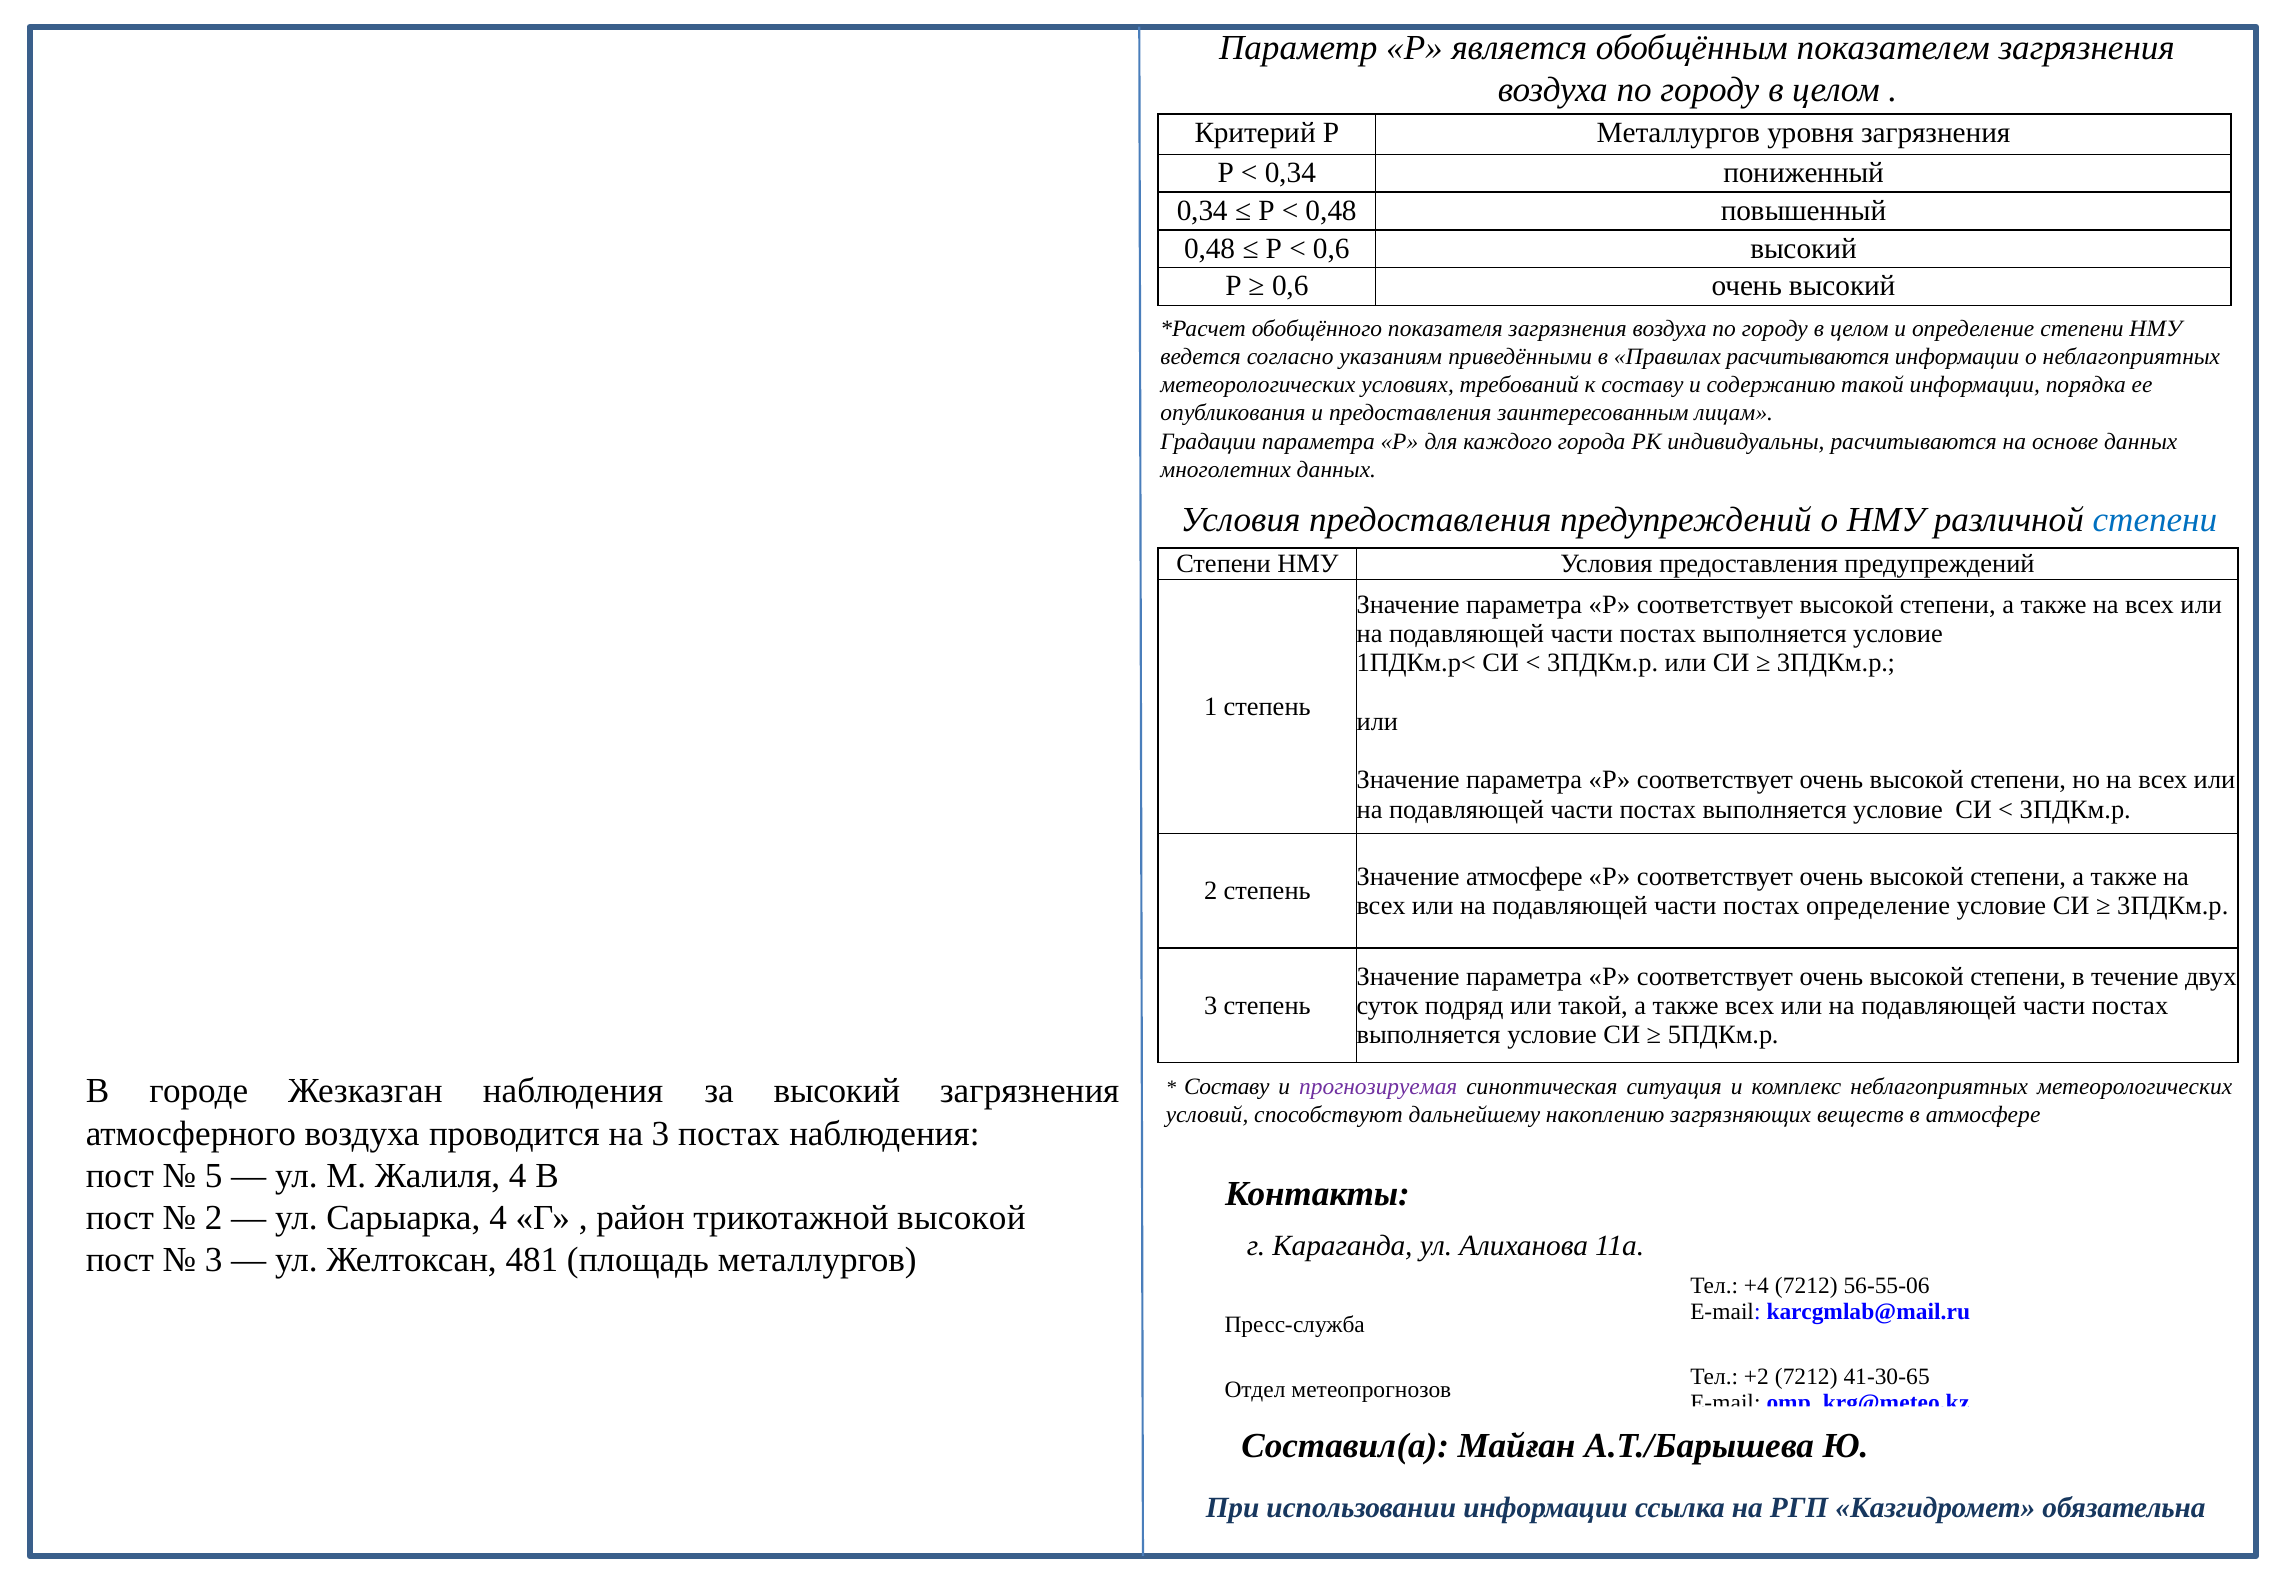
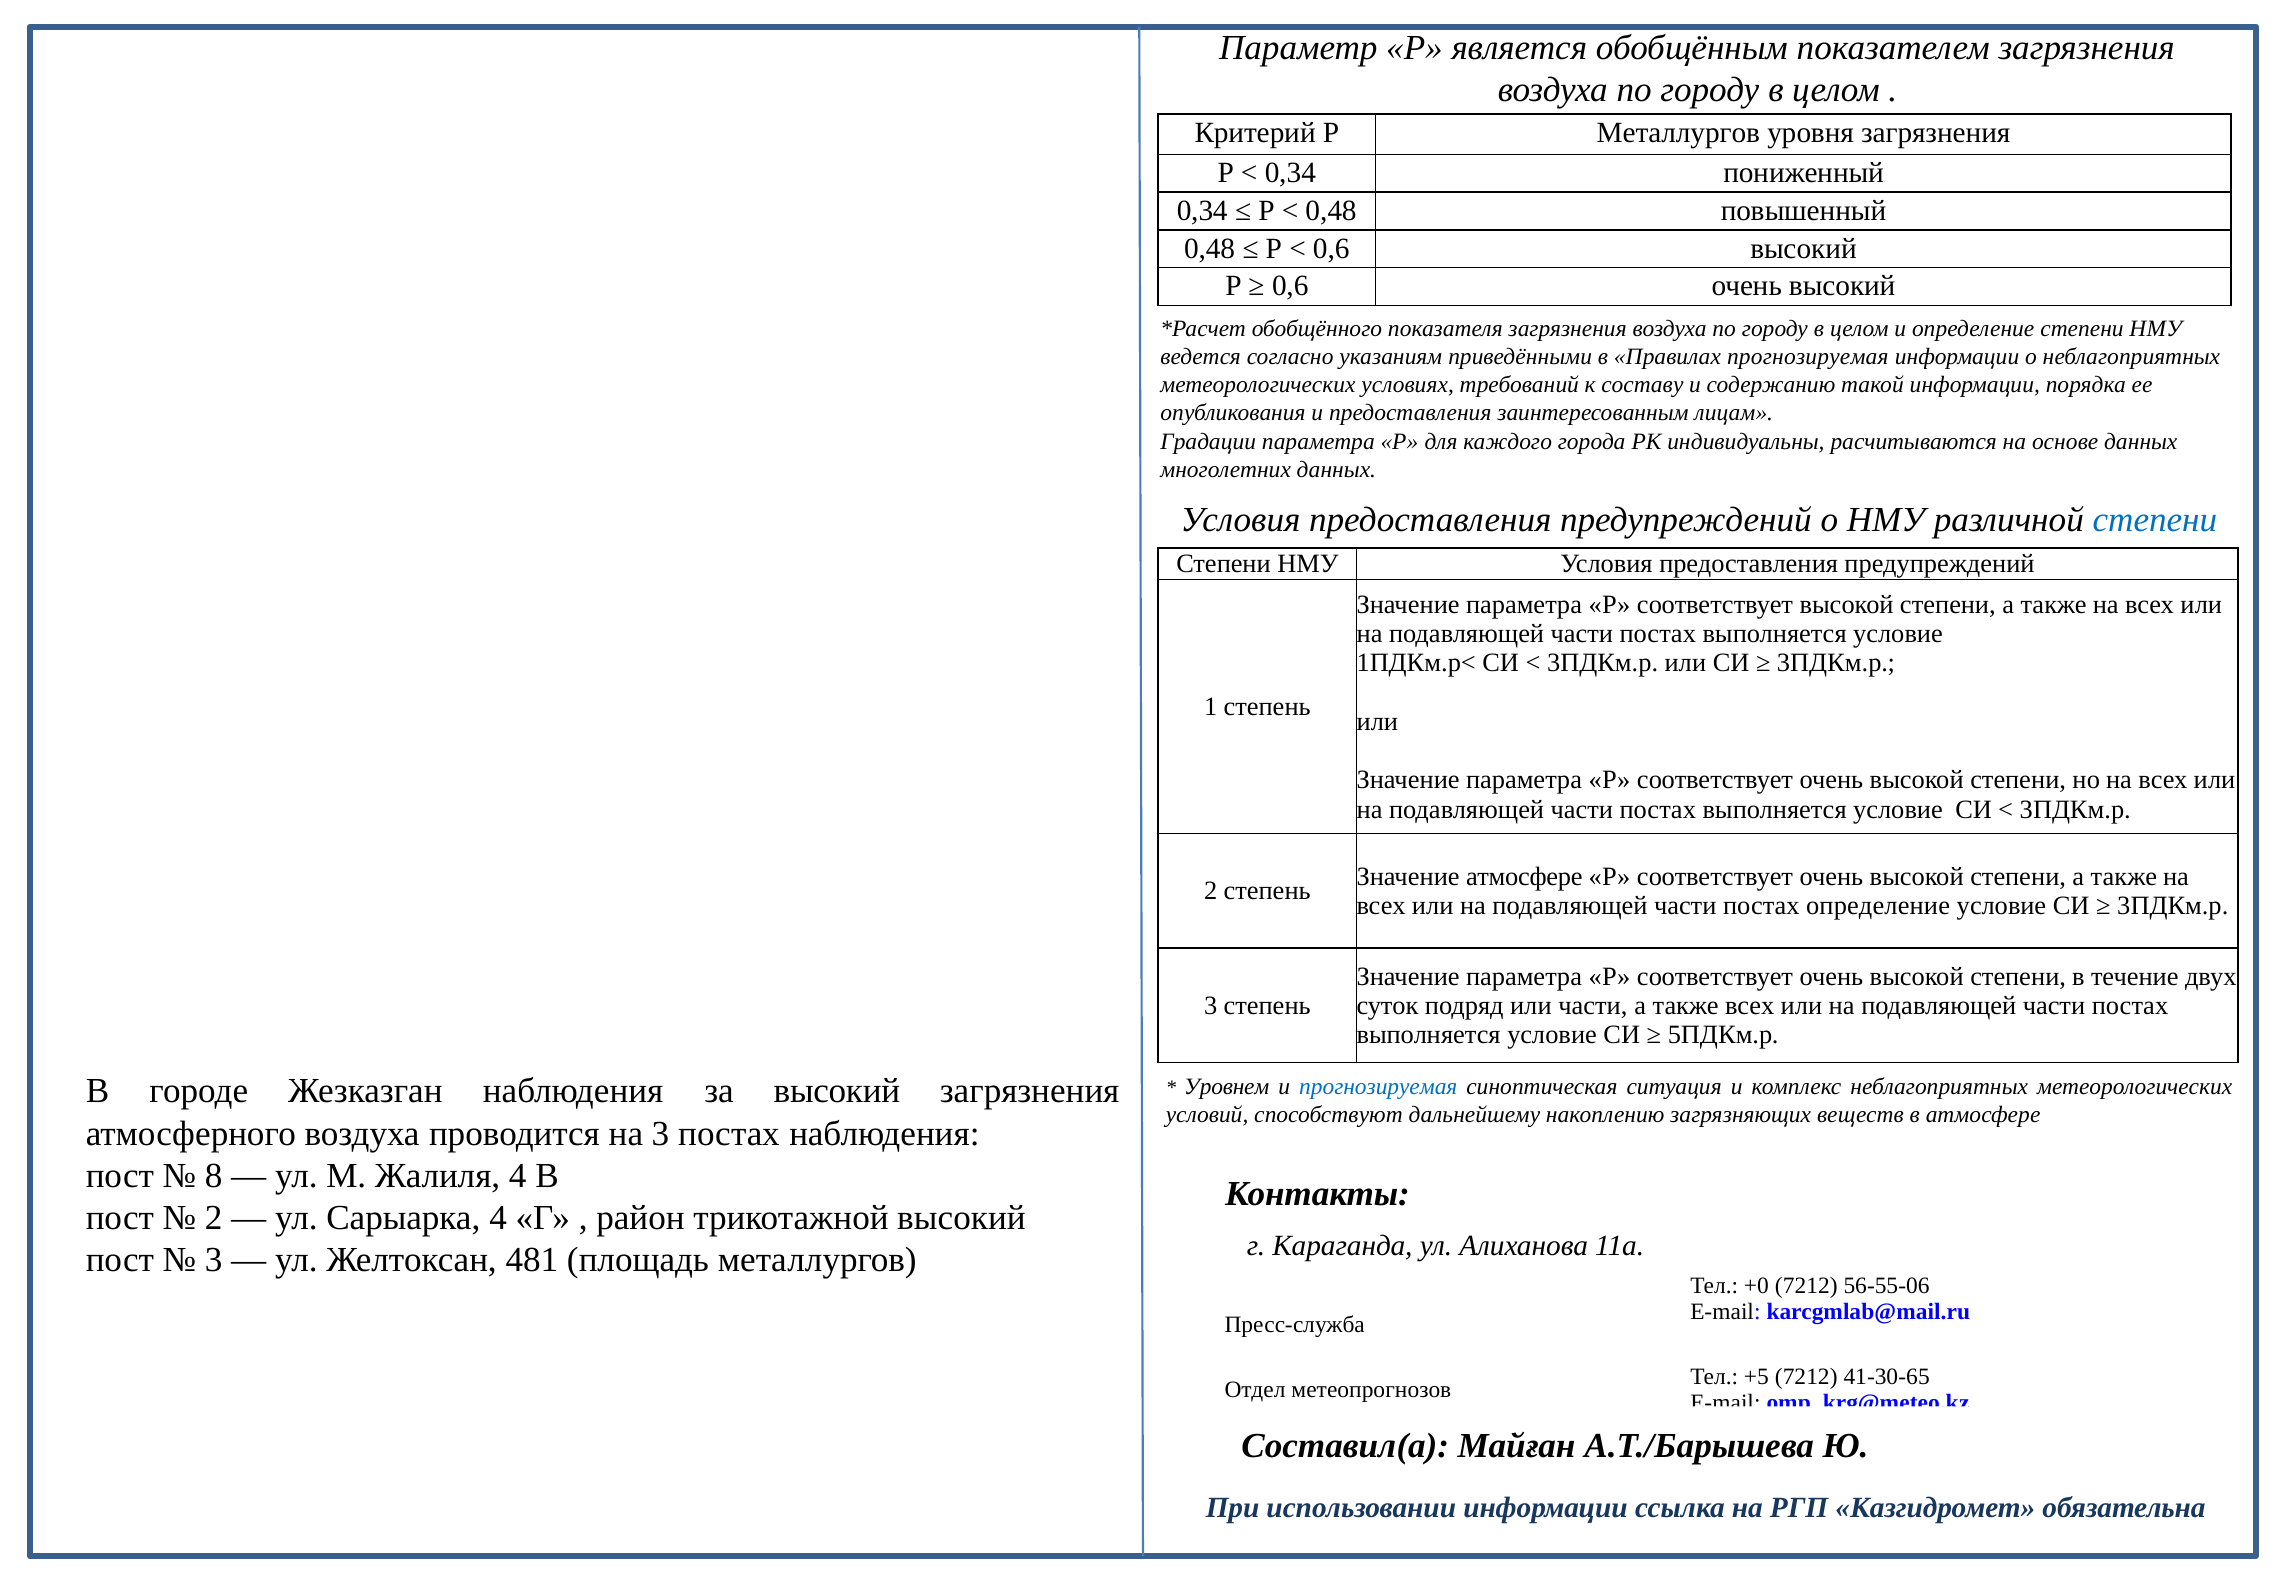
Правилах расчитываются: расчитываются -> прогнозируемая
или такой: такой -> части
Составу at (1227, 1086): Составу -> Уровнем
прогнозируемая at (1378, 1086) colour: purple -> blue
5: 5 -> 8
трикотажной высокой: высокой -> высокий
+4: +4 -> +0
+2: +2 -> +5
